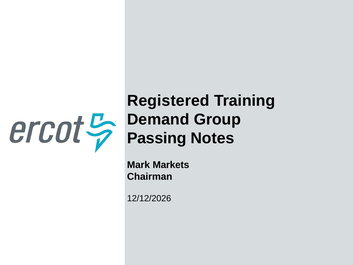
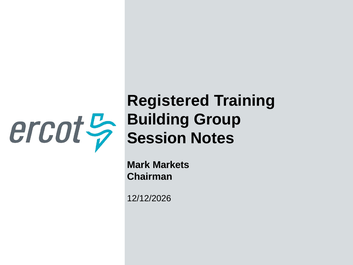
Demand: Demand -> Building
Passing: Passing -> Session
